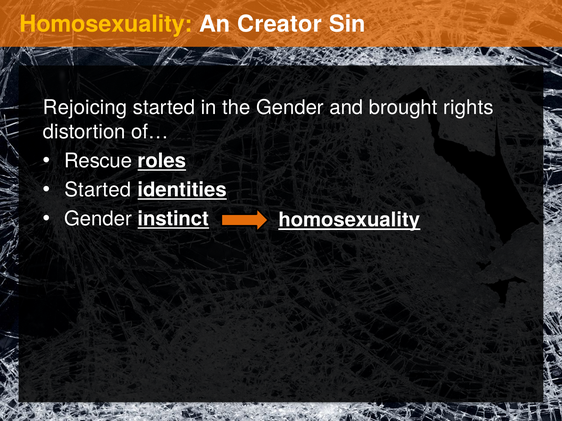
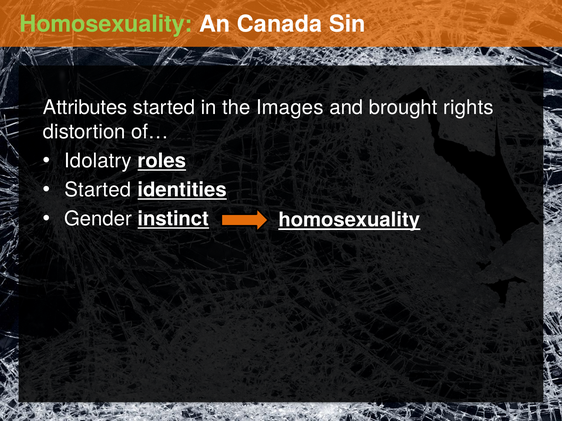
Homosexuality at (106, 24) colour: yellow -> light green
Creator: Creator -> Canada
Rejoicing: Rejoicing -> Attributes
the Gender: Gender -> Images
Rescue: Rescue -> Idolatry
